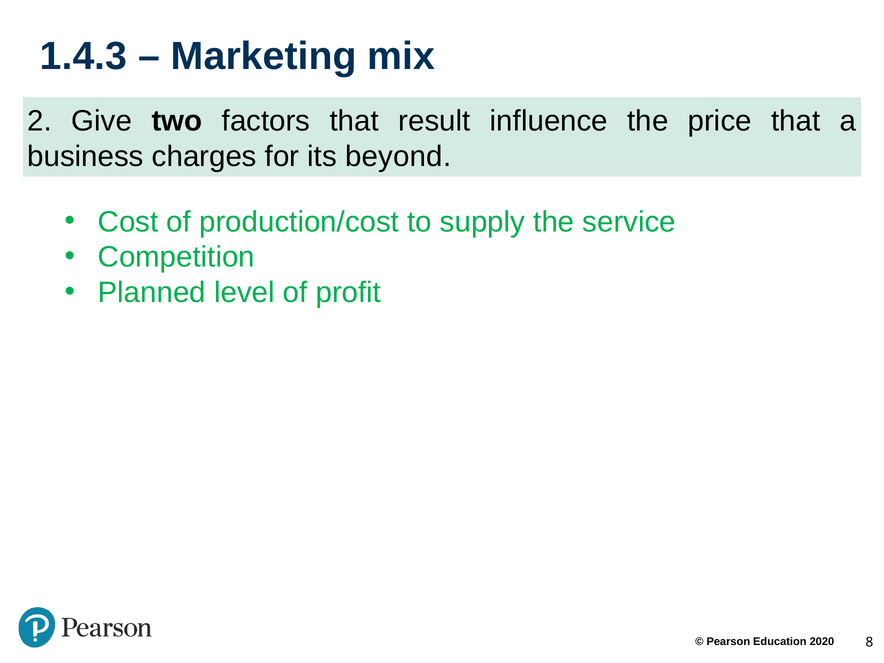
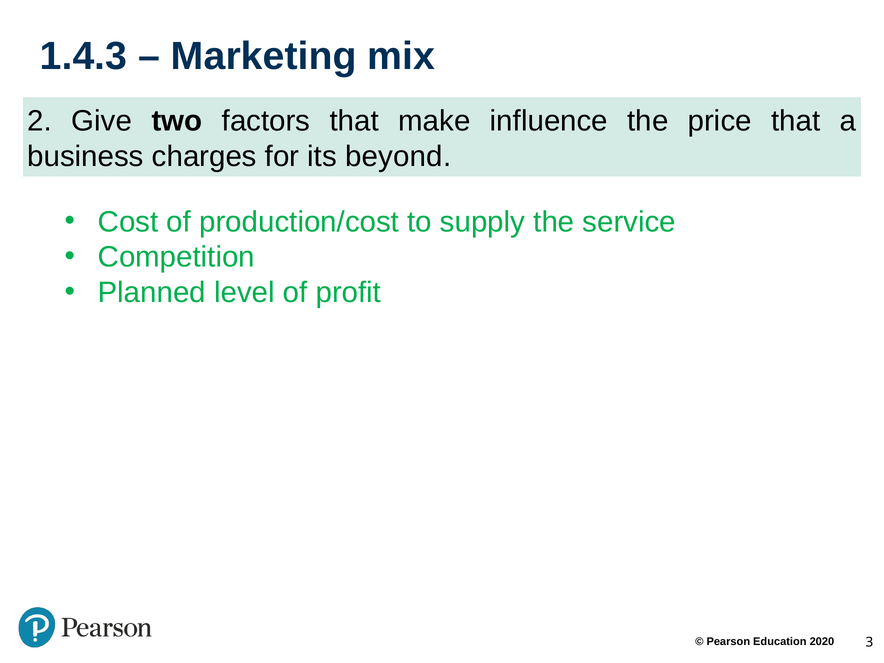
result: result -> make
8: 8 -> 3
